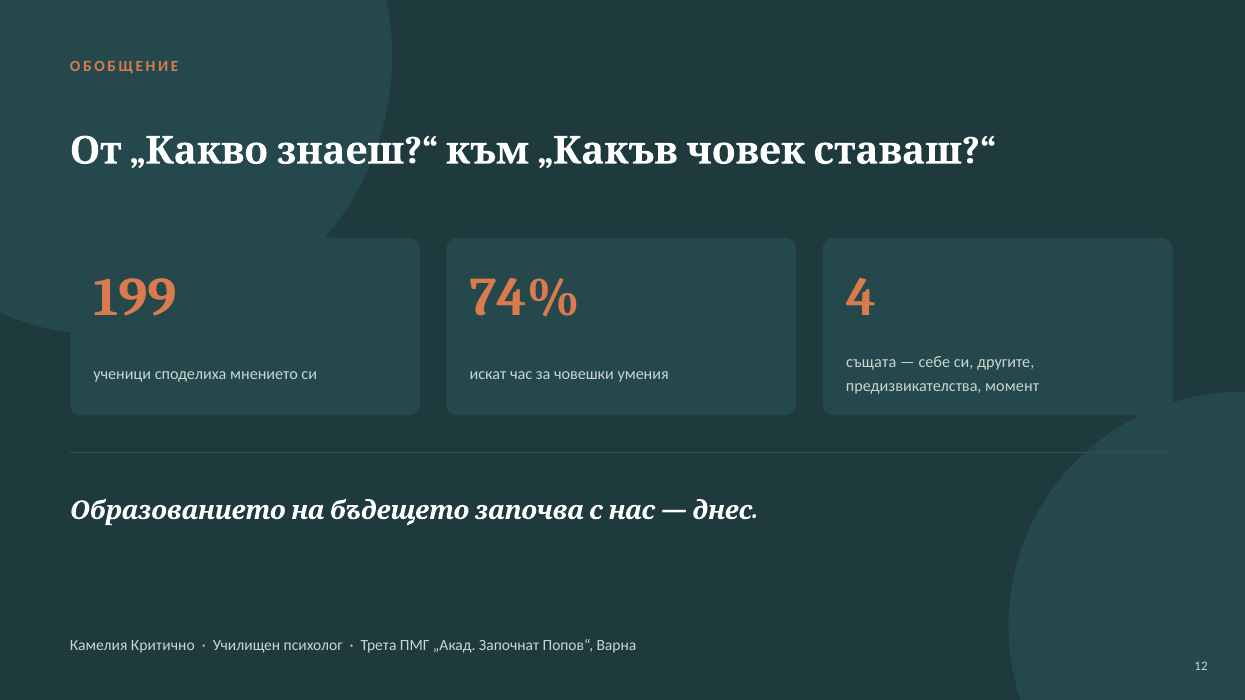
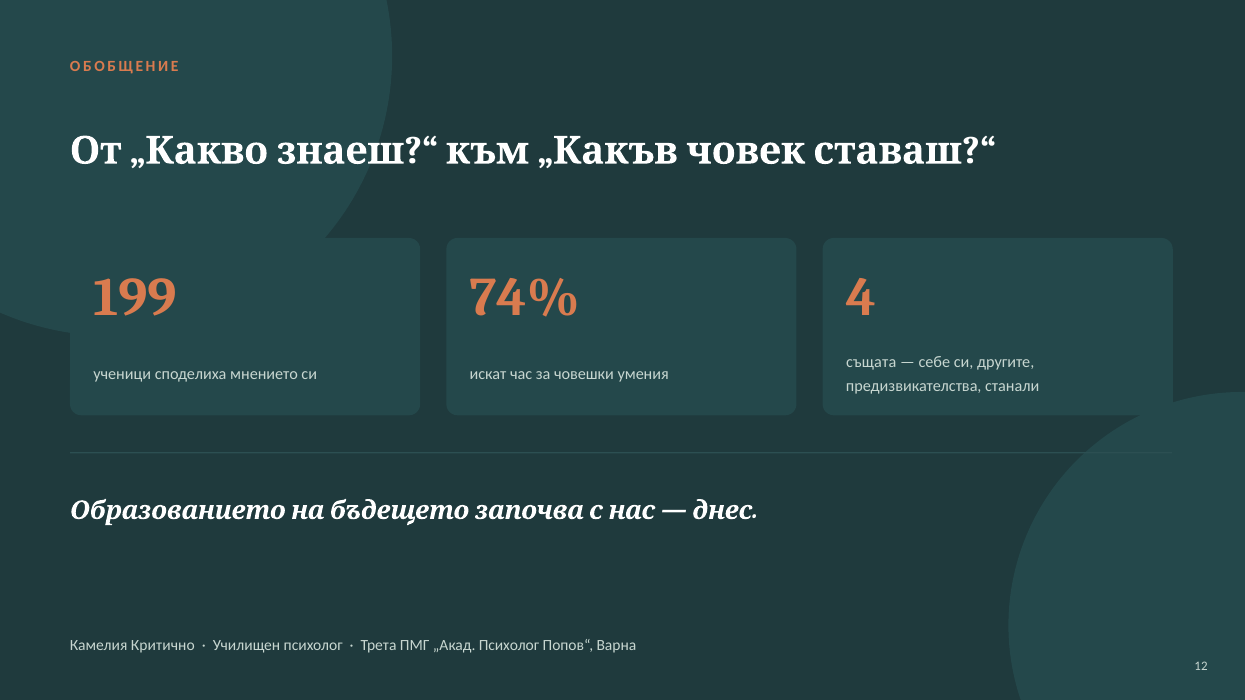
момент: момент -> станали
„Акад Започнат: Започнат -> Психолог
